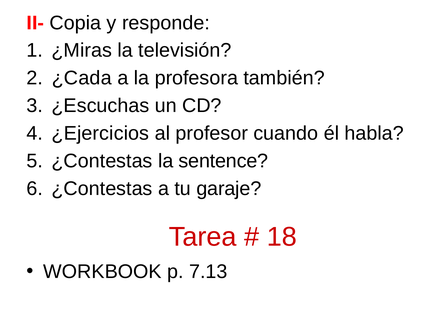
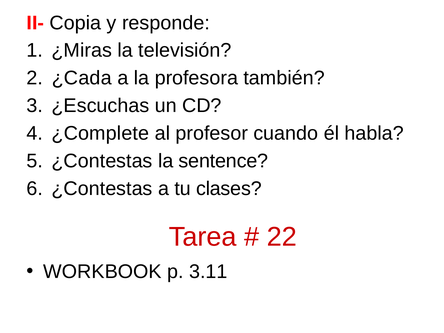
¿Ejercicios: ¿Ejercicios -> ¿Complete
garaje: garaje -> clases
18: 18 -> 22
7.13: 7.13 -> 3.11
